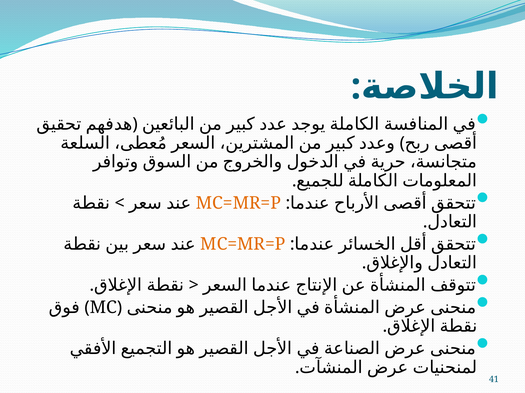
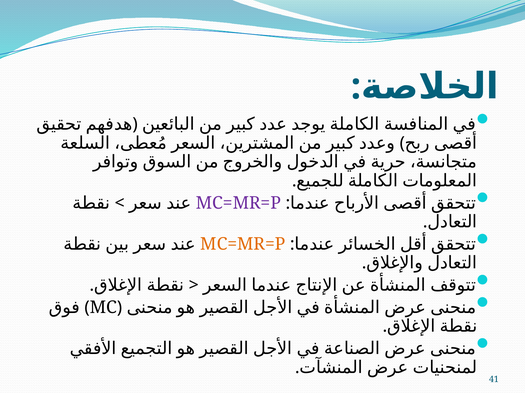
MC=MR=P at (238, 203) colour: orange -> purple
